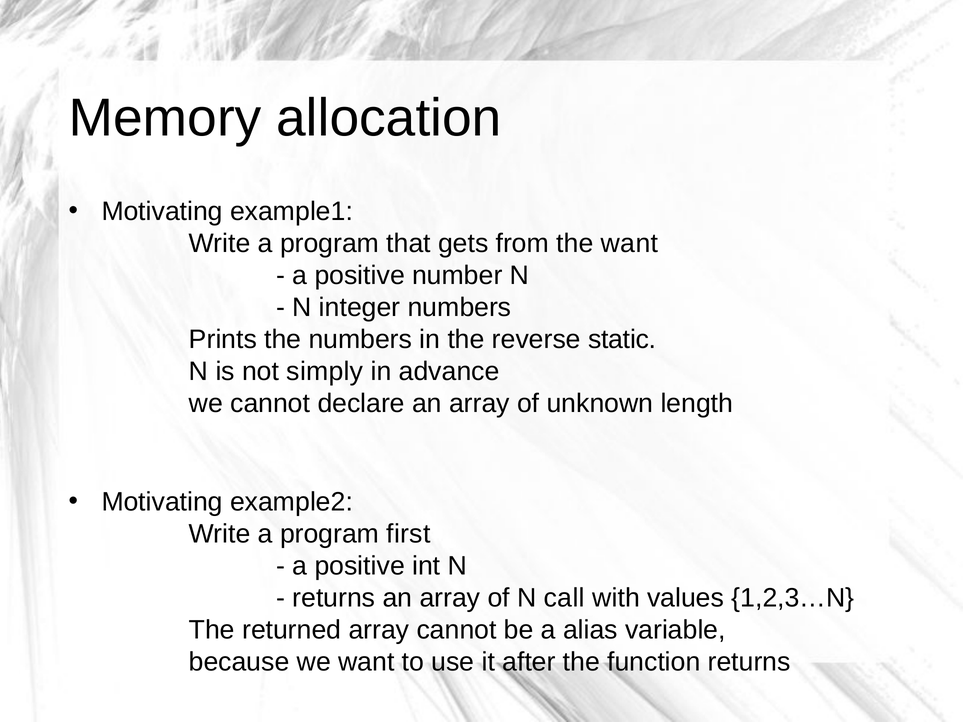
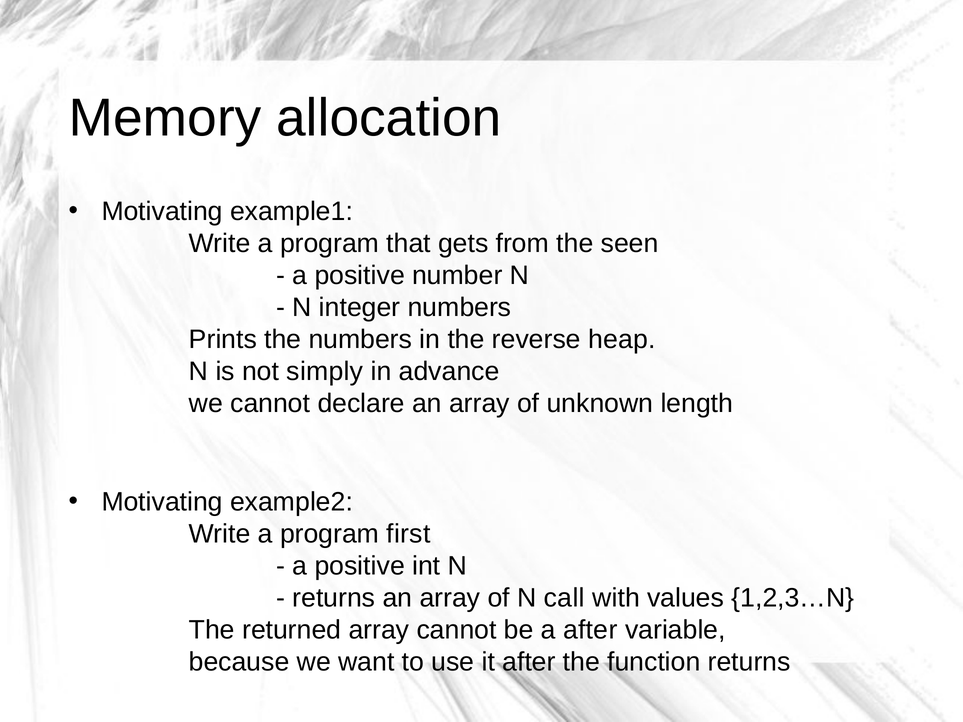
the want: want -> seen
static: static -> heap
a alias: alias -> after
